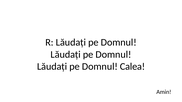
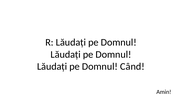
Calea: Calea -> Când
